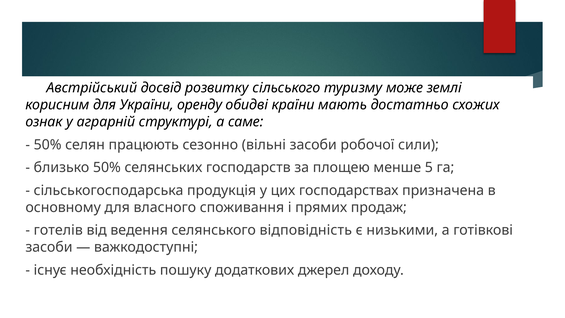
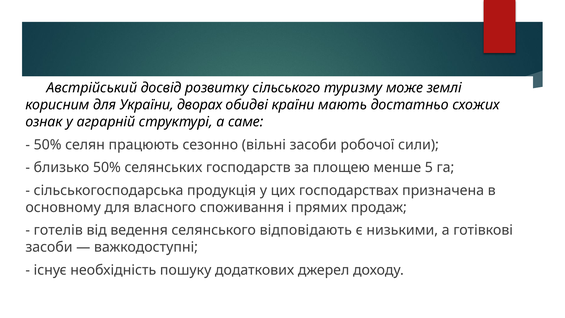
оренду: оренду -> дворах
відповідність: відповідність -> відповідають
